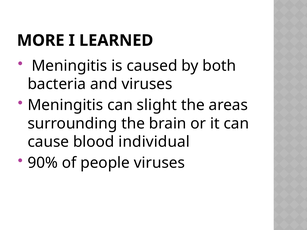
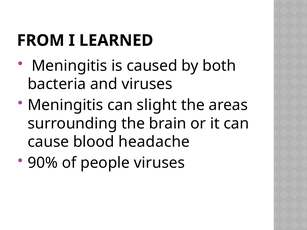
MORE: MORE -> FROM
individual: individual -> headache
